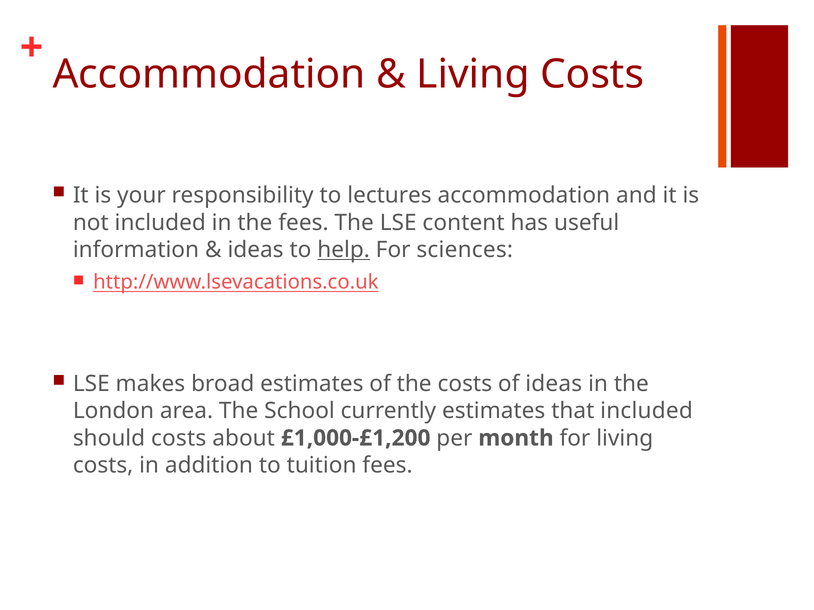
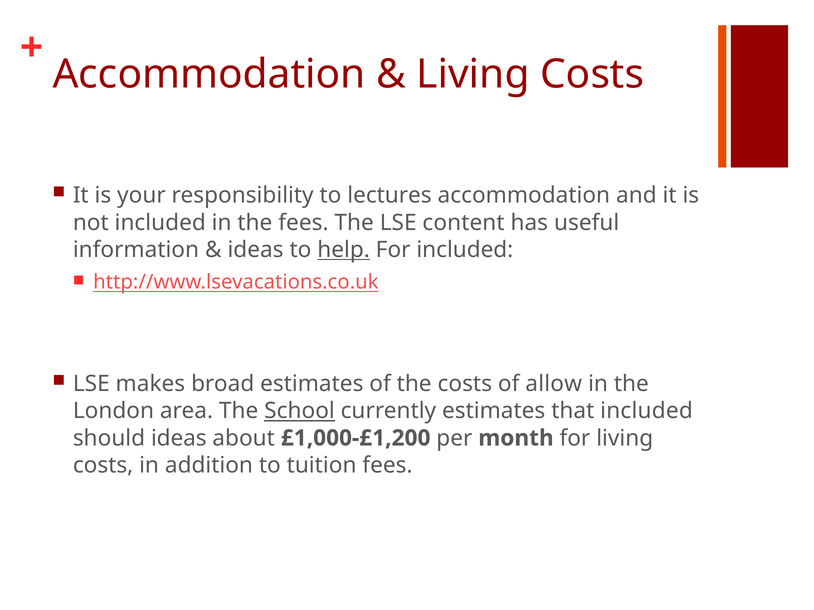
For sciences: sciences -> included
of ideas: ideas -> allow
School underline: none -> present
should costs: costs -> ideas
